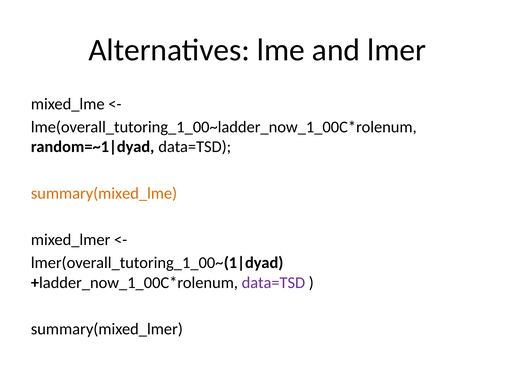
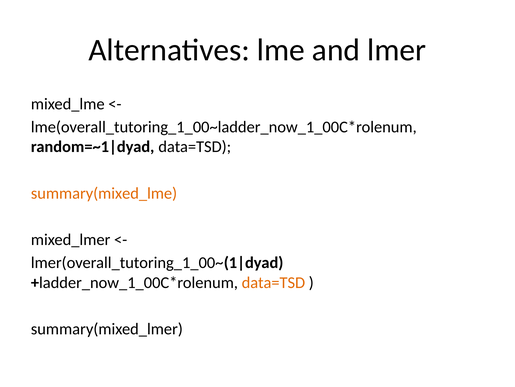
data=TSD at (273, 282) colour: purple -> orange
